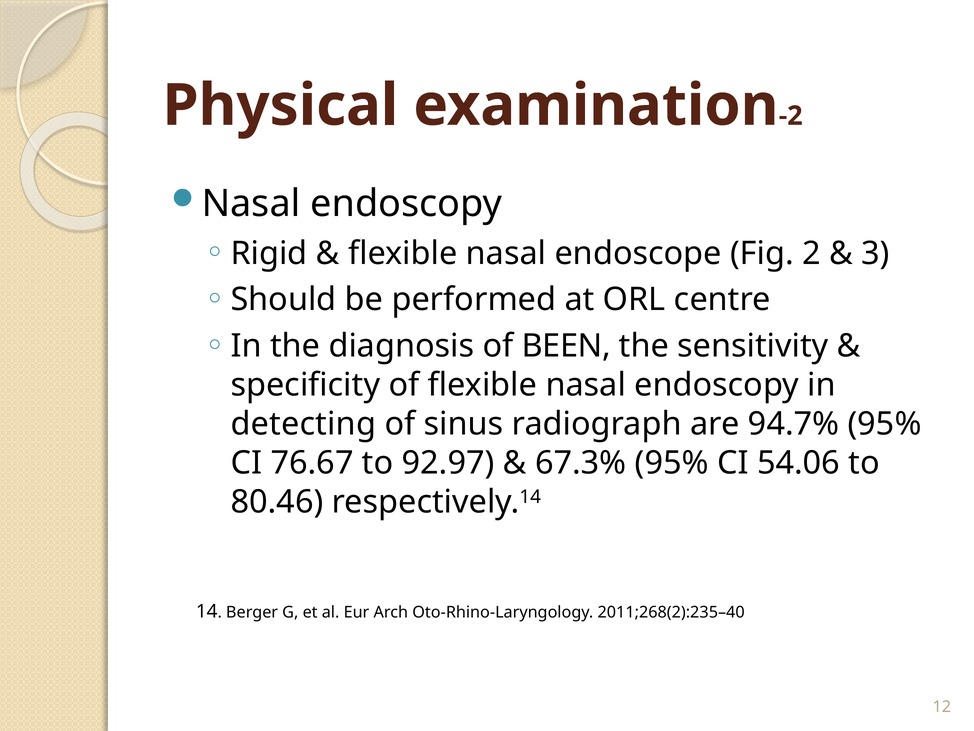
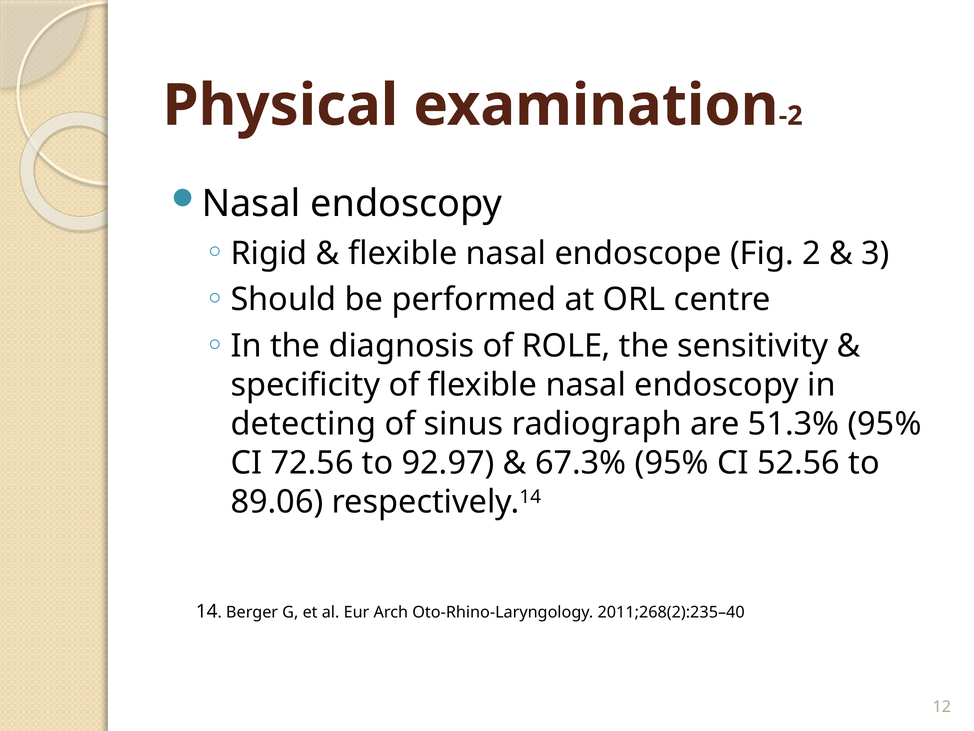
BEEN: BEEN -> ROLE
94.7%: 94.7% -> 51.3%
76.67: 76.67 -> 72.56
54.06: 54.06 -> 52.56
80.46: 80.46 -> 89.06
